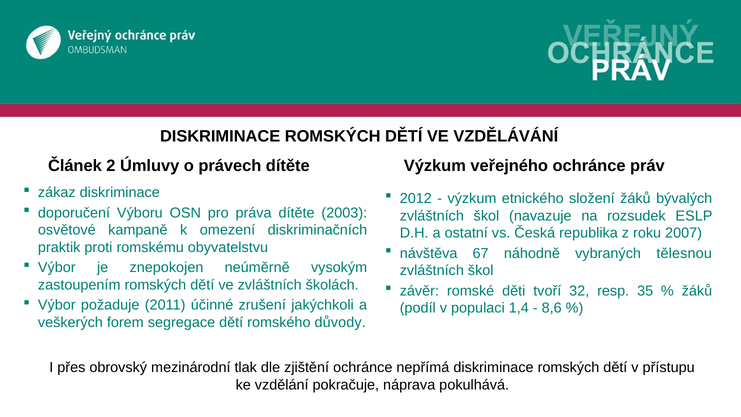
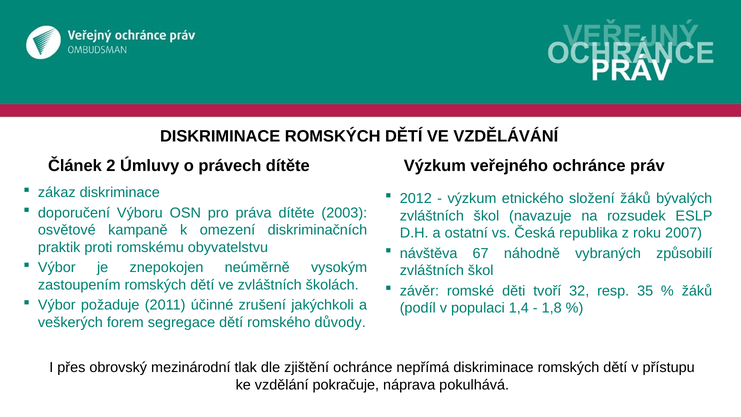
tělesnou: tělesnou -> způsobilí
8,6: 8,6 -> 1,8
